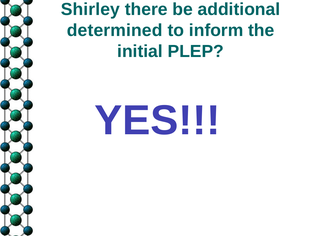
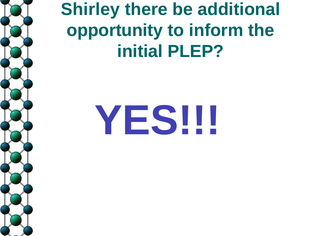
determined: determined -> opportunity
